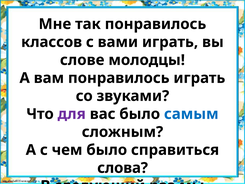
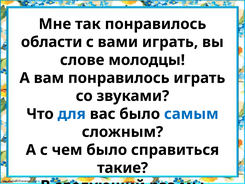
классов: классов -> области
для colour: purple -> blue
слова: слова -> такие
